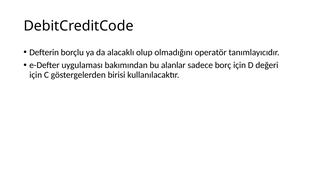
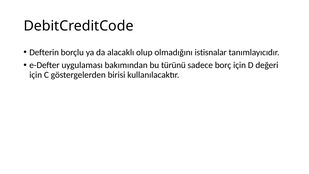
operatör: operatör -> istisnalar
alanlar: alanlar -> türünü
